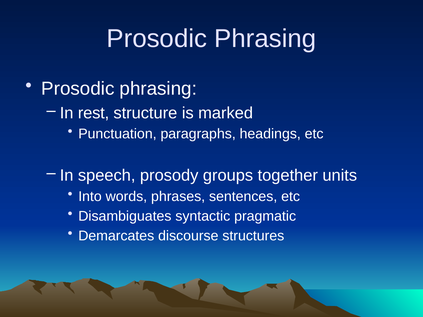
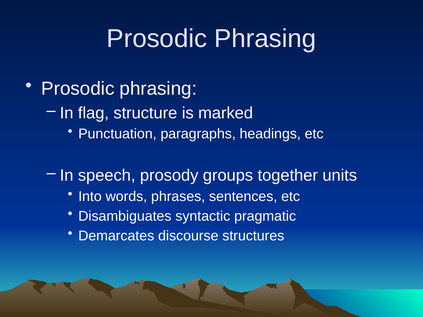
rest: rest -> flag
